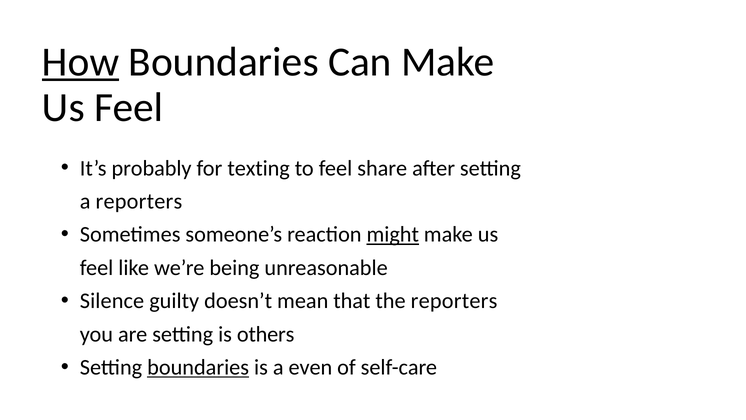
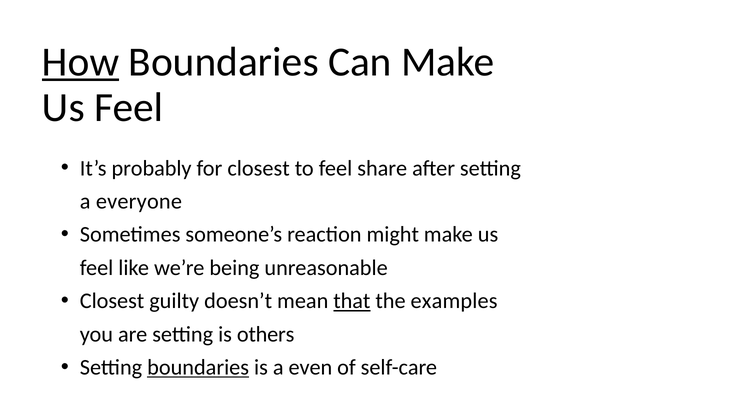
for texting: texting -> closest
a reporters: reporters -> everyone
might underline: present -> none
Silence at (112, 301): Silence -> Closest
that underline: none -> present
the reporters: reporters -> examples
